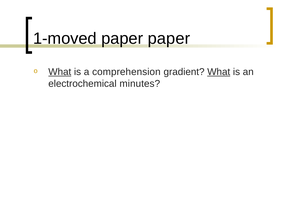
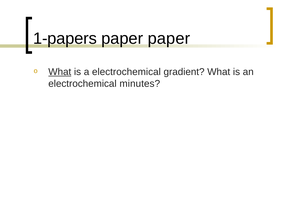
1-moved: 1-moved -> 1-papers
a comprehension: comprehension -> electrochemical
What at (219, 72) underline: present -> none
